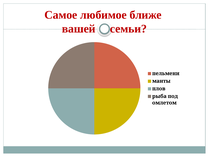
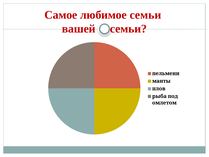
любимое ближе: ближе -> семьи
